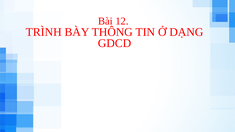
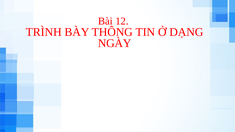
GDCD: GDCD -> NGÀY
